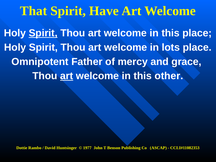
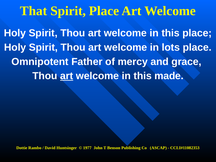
Spirit Have: Have -> Place
Spirit at (43, 33) underline: present -> none
other: other -> made
